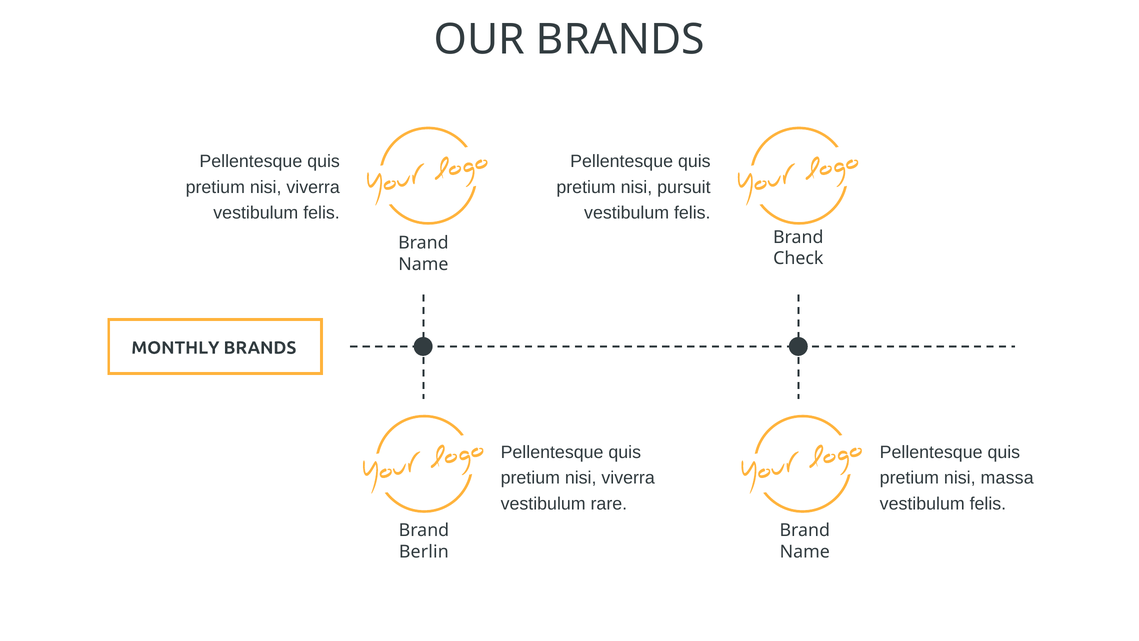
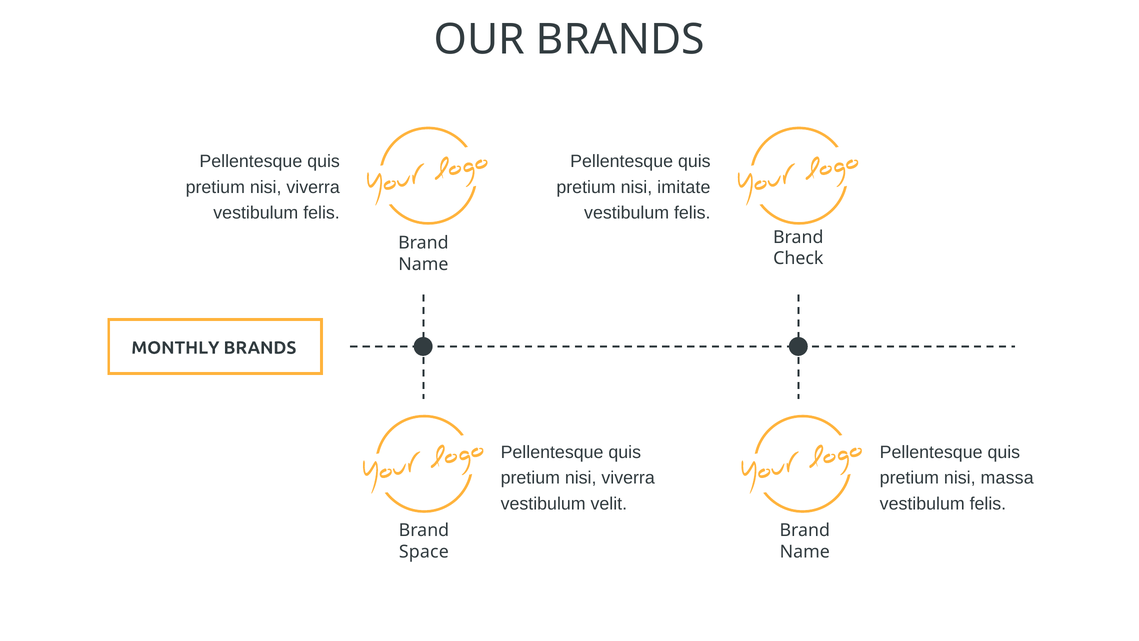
pursuit: pursuit -> imitate
rare: rare -> velit
Berlin: Berlin -> Space
